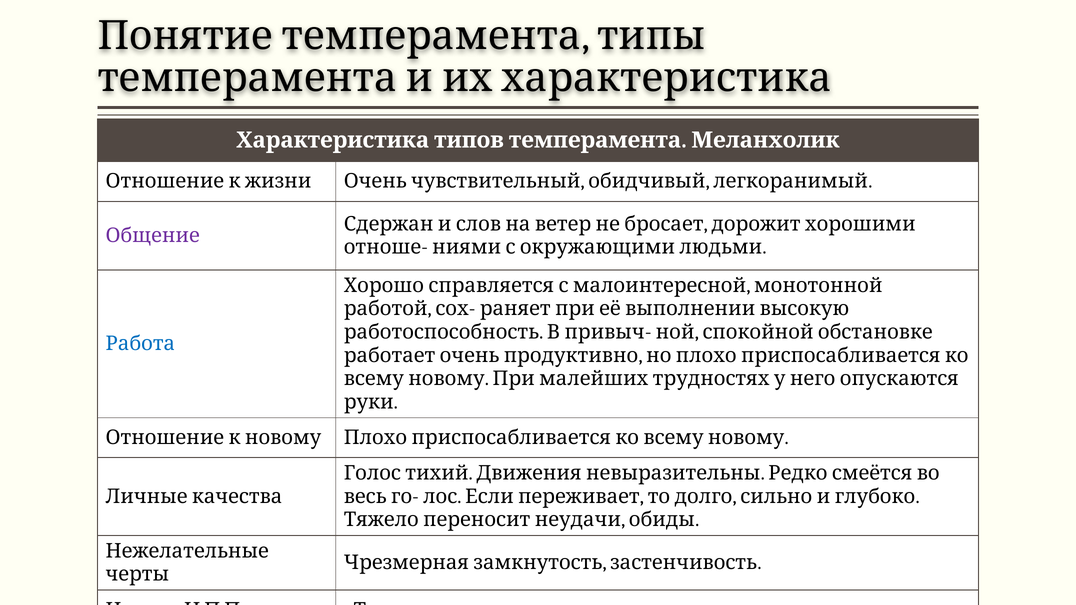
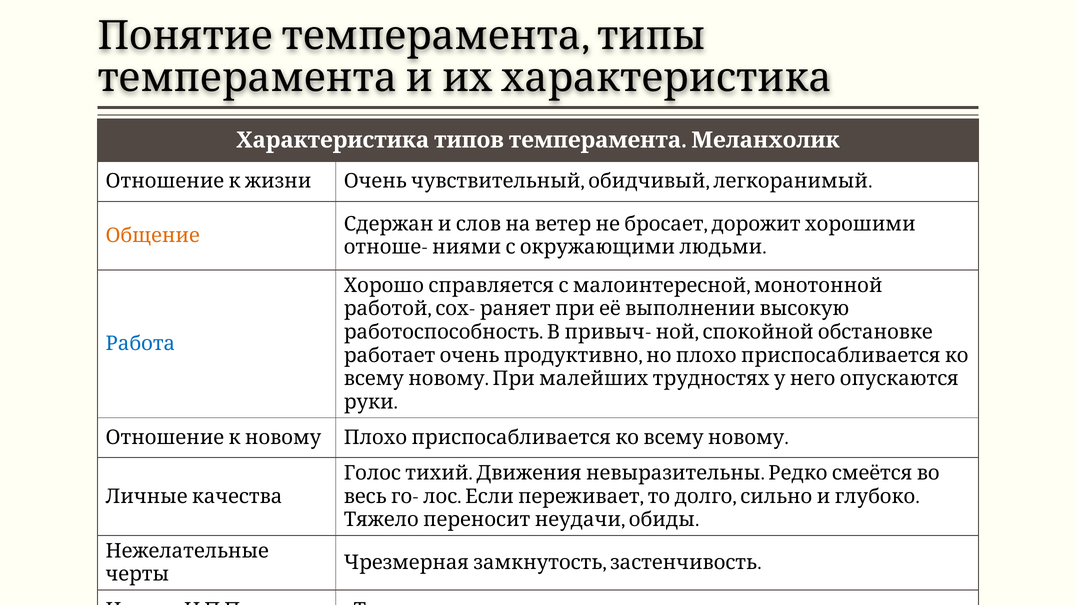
Общение colour: purple -> orange
